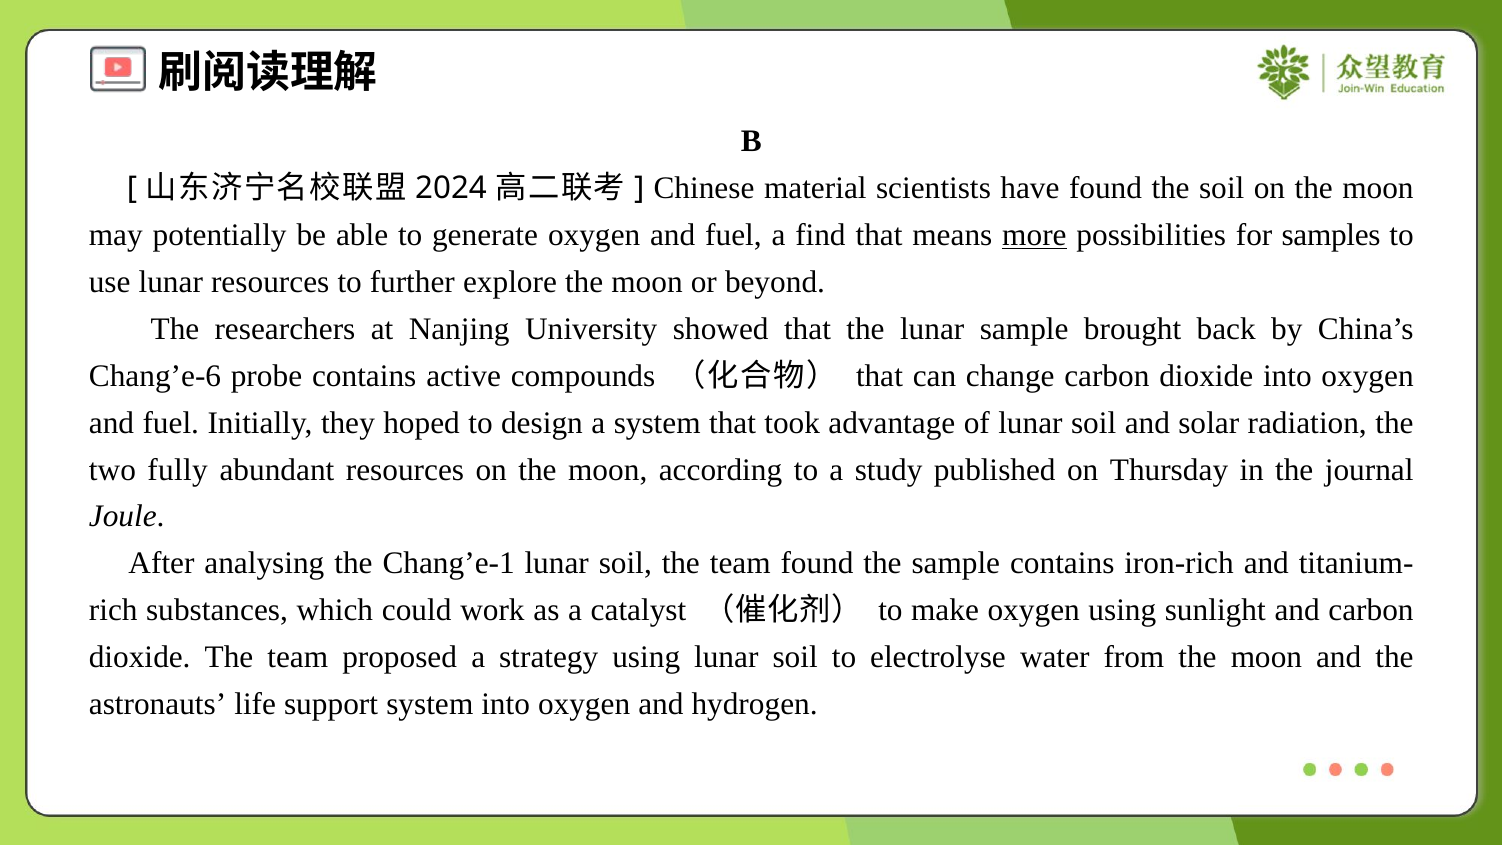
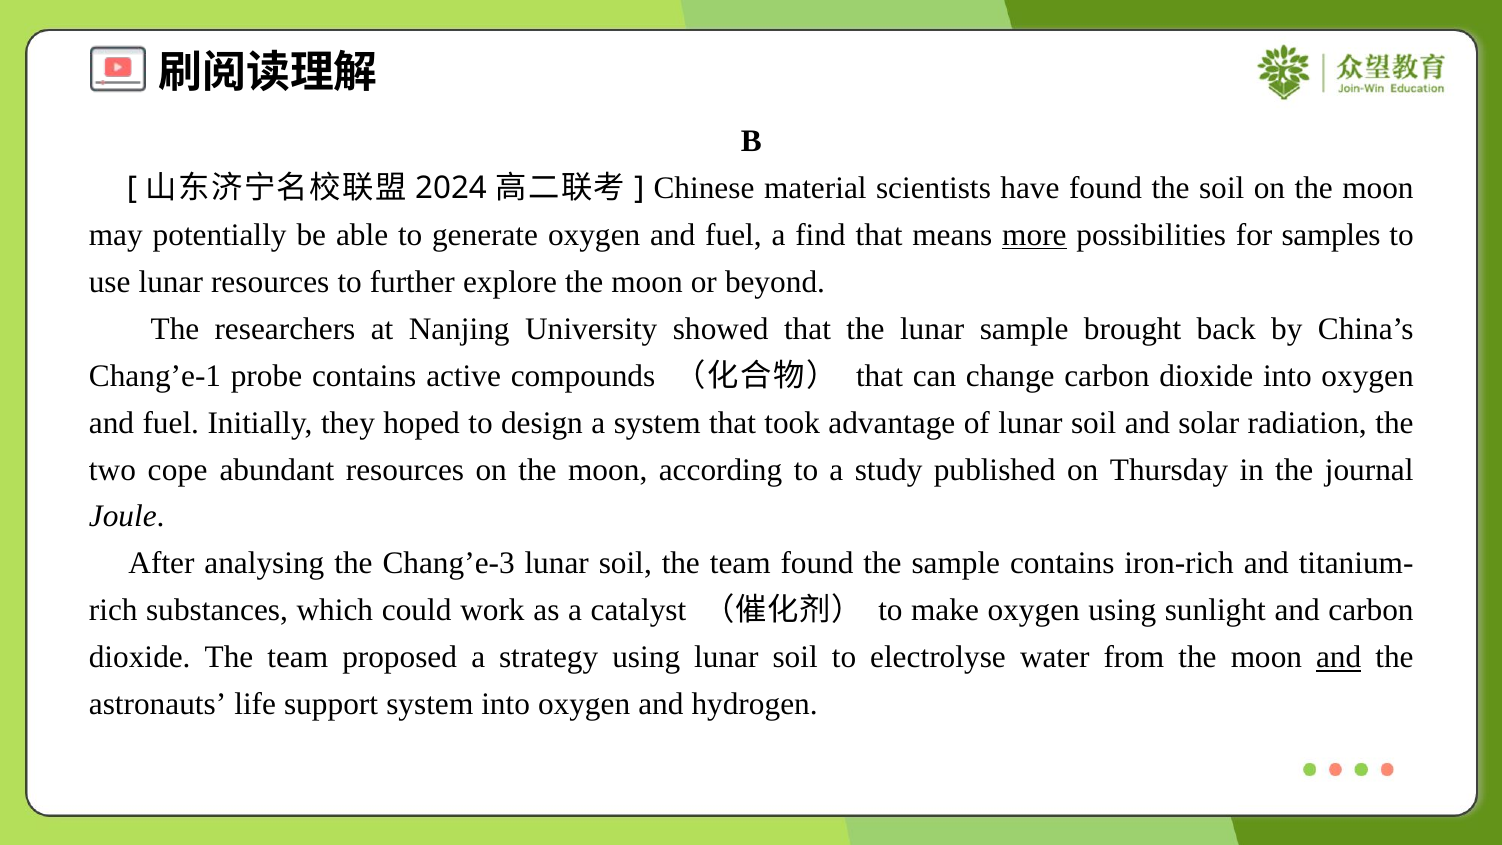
Chang’e-6: Chang’e-6 -> Chang’e-1
fully: fully -> cope
Chang’e-1: Chang’e-1 -> Chang’e-3
and at (1339, 657) underline: none -> present
